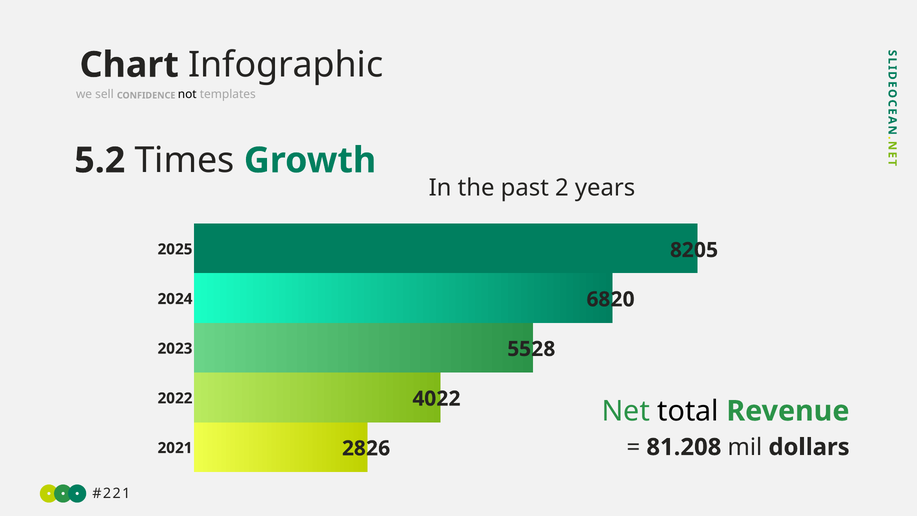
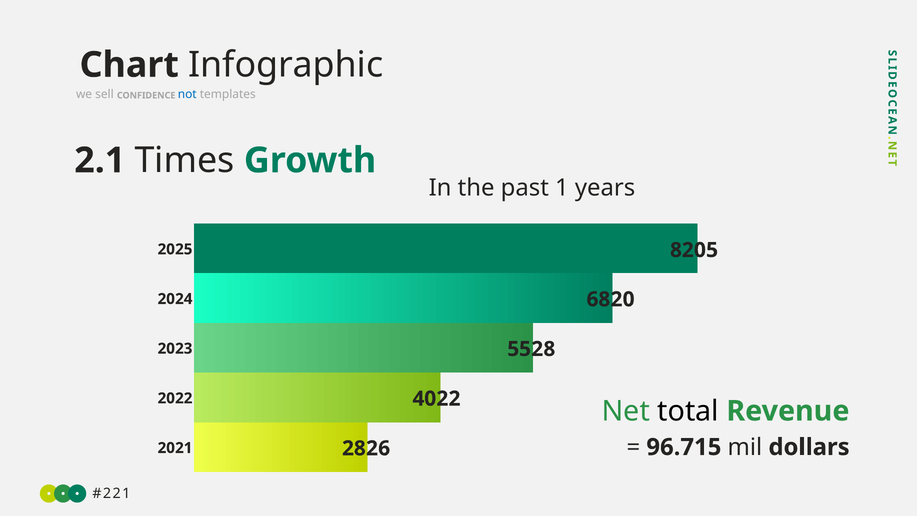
not colour: black -> blue
5.2: 5.2 -> 2.1
2: 2 -> 1
81.208: 81.208 -> 96.715
